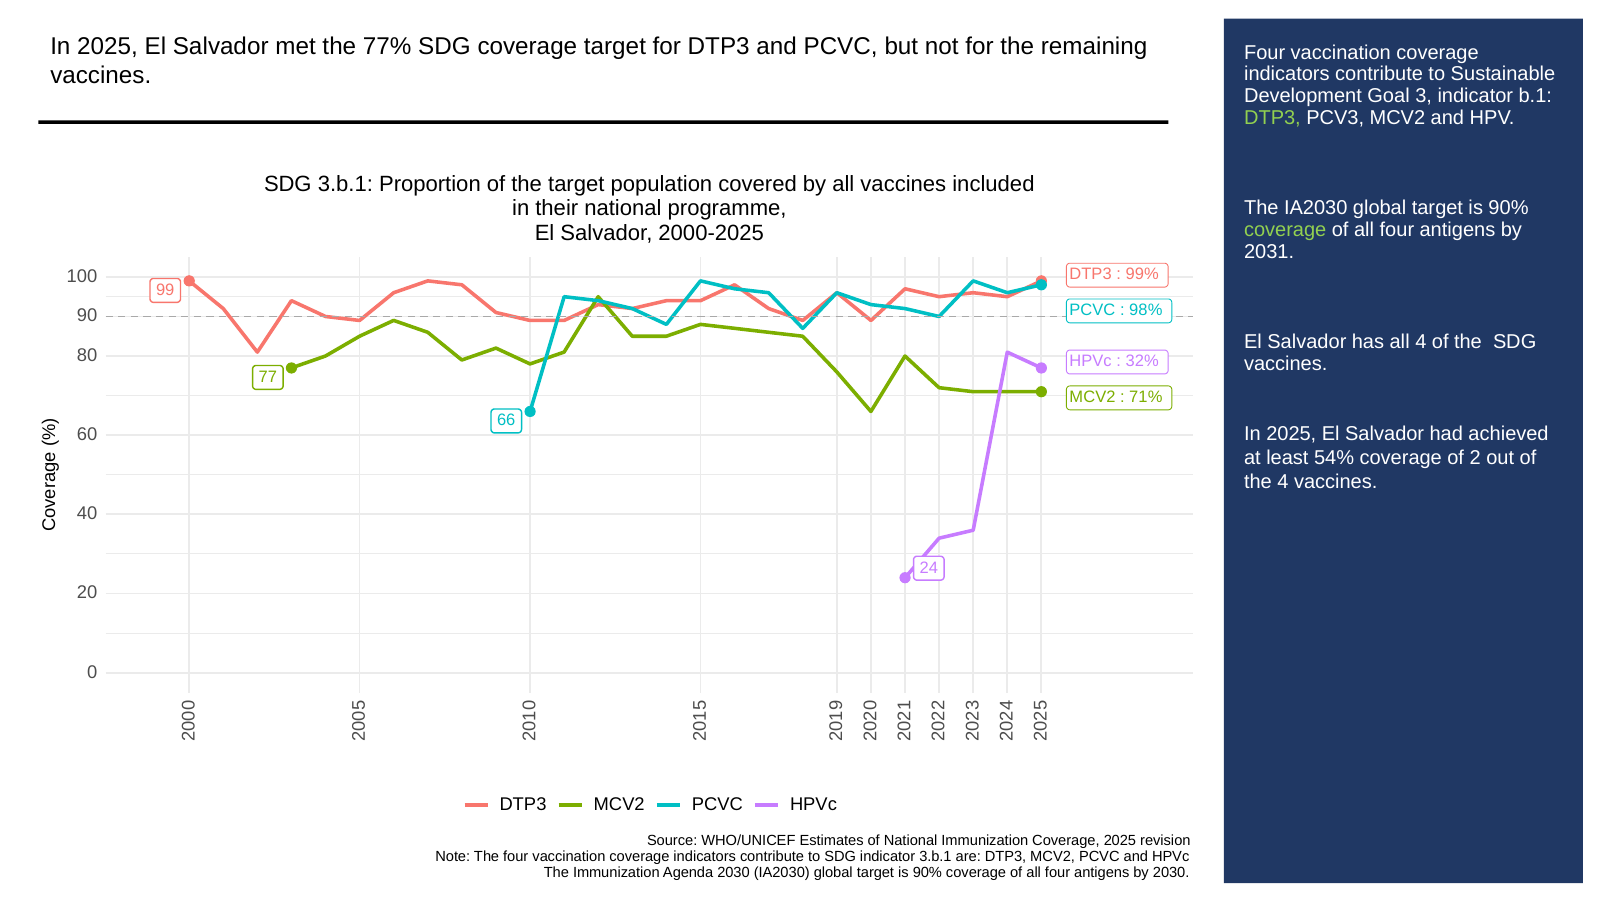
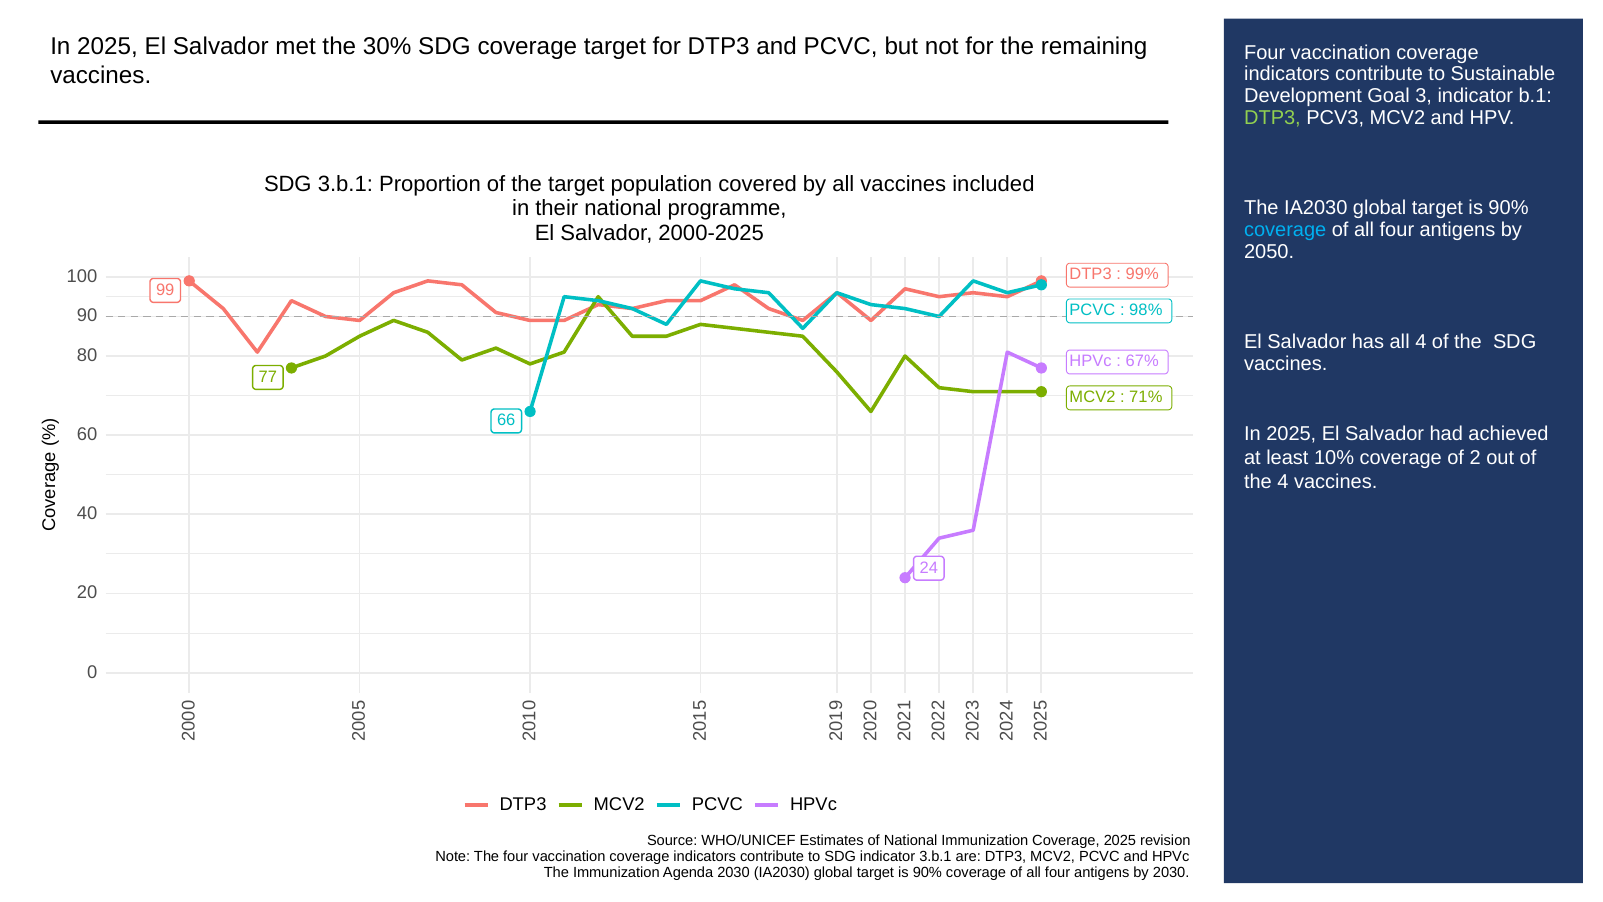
77%: 77% -> 30%
coverage at (1285, 230) colour: light green -> light blue
2031: 2031 -> 2050
32%: 32% -> 67%
54%: 54% -> 10%
